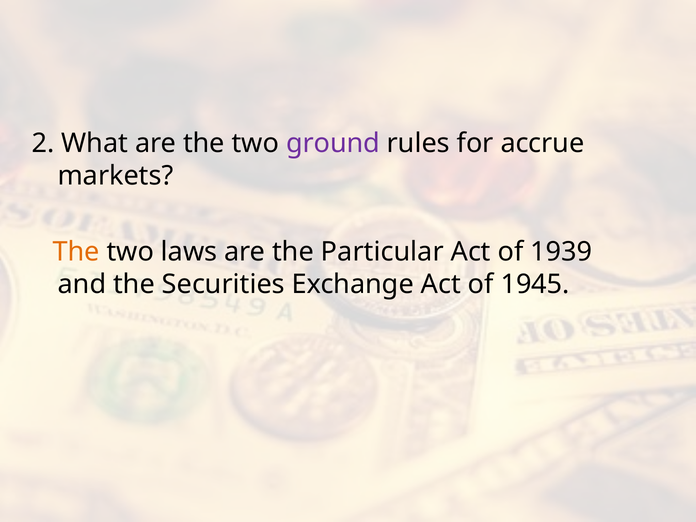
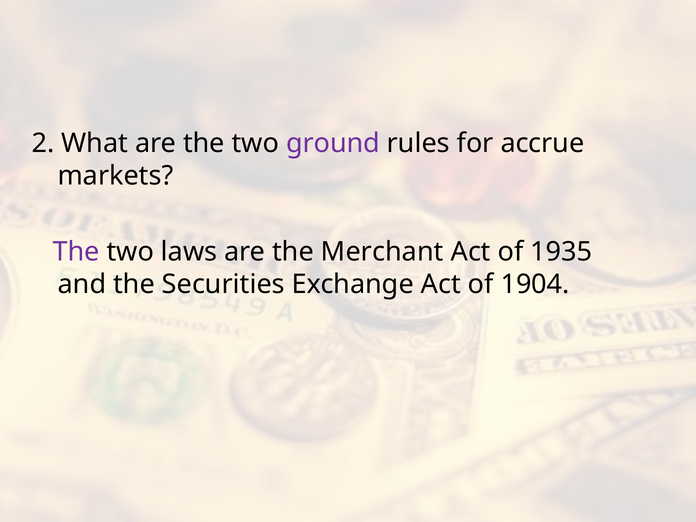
The at (76, 252) colour: orange -> purple
Particular: Particular -> Merchant
1939: 1939 -> 1935
1945: 1945 -> 1904
